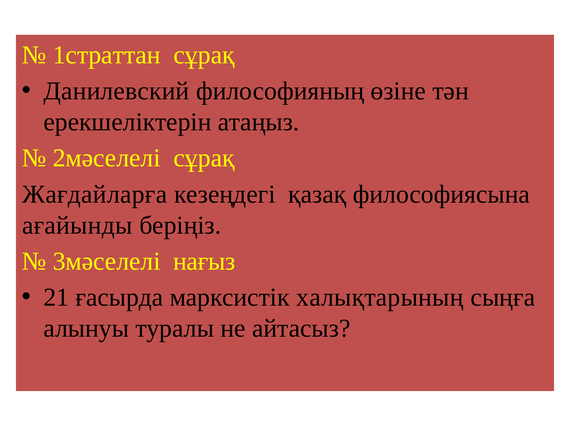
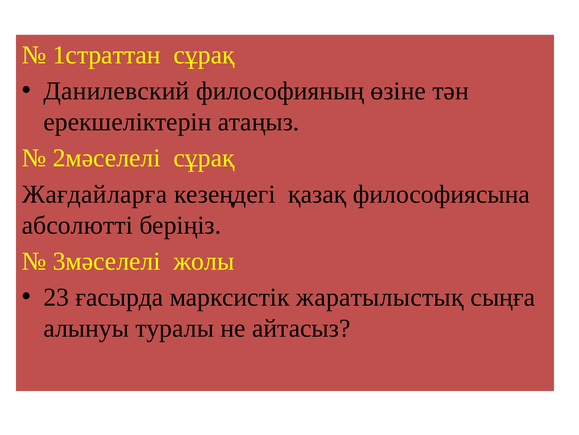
ағайынды: ағайынды -> абсолютті
нағыз: нағыз -> жолы
21: 21 -> 23
халықтарының: халықтарының -> жаратылыстық
